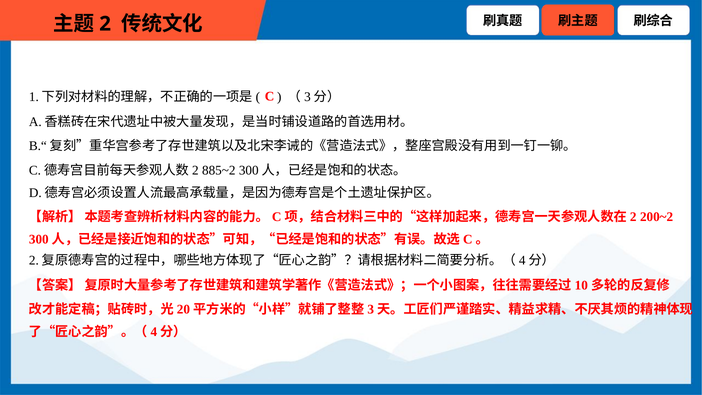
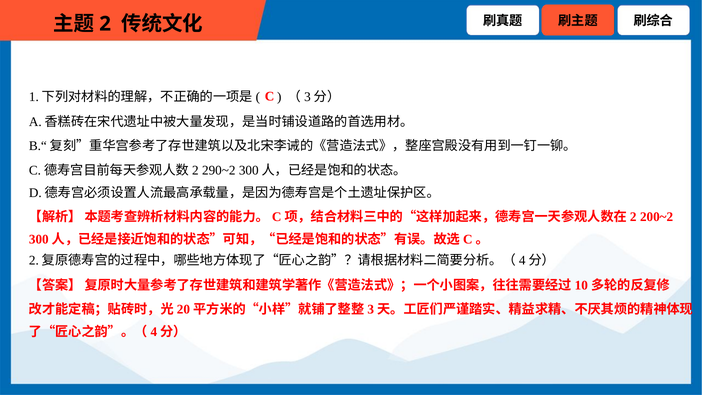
885~2: 885~2 -> 290~2
